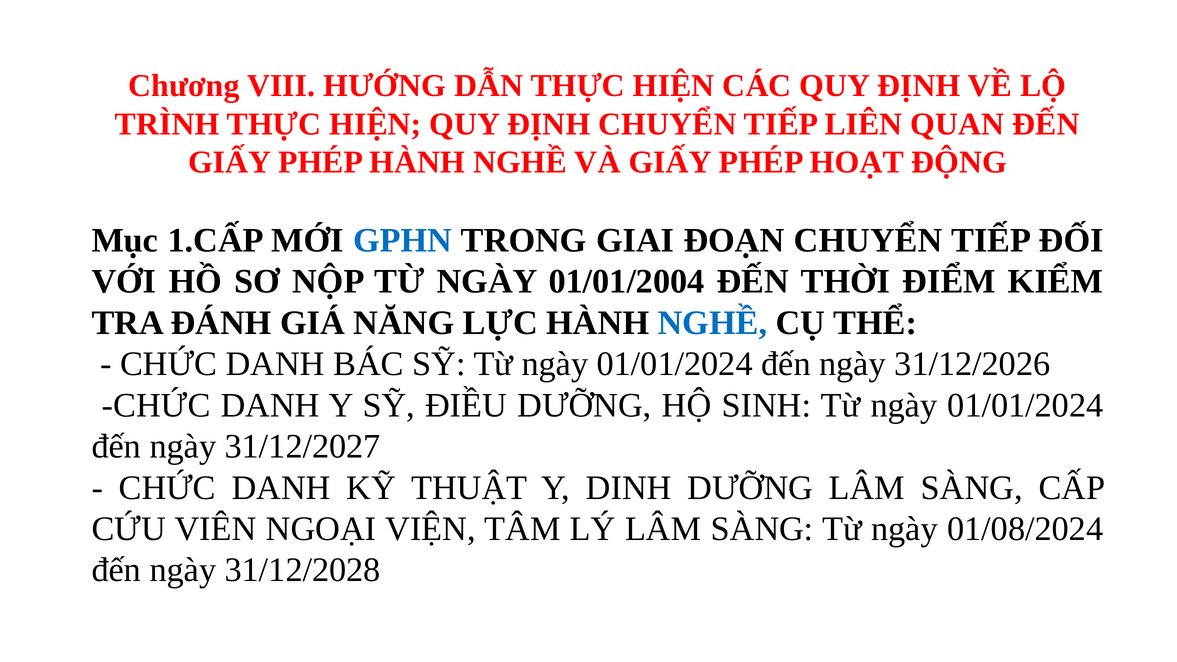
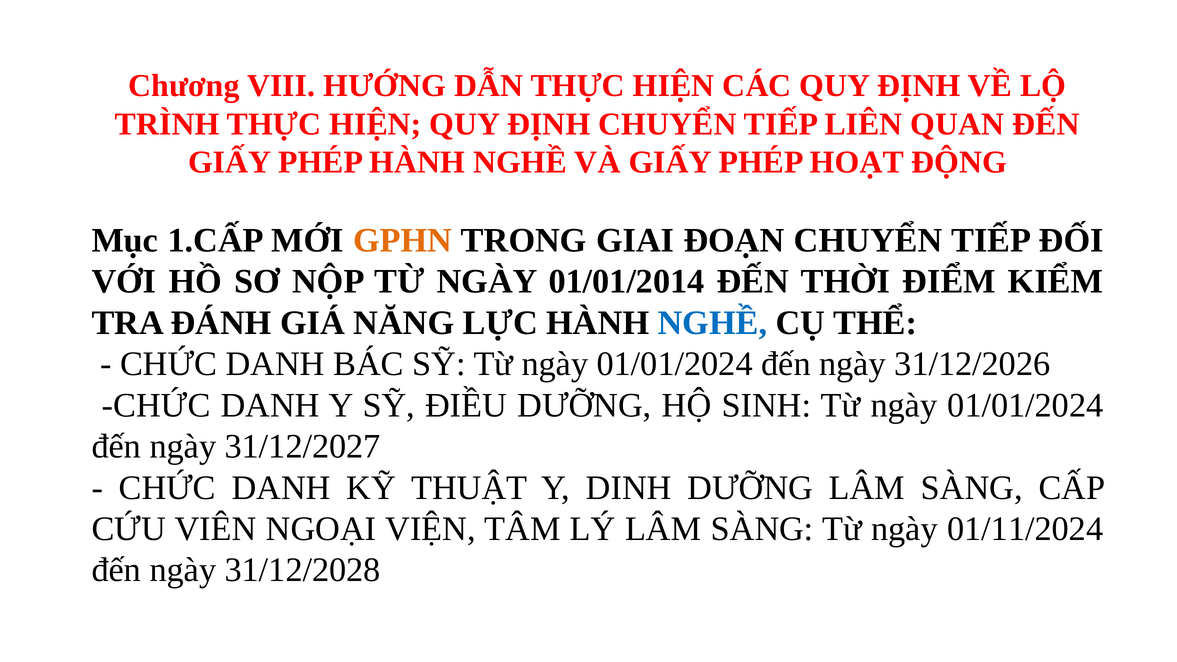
GPHN colour: blue -> orange
01/01/2004: 01/01/2004 -> 01/01/2014
01/08/2024: 01/08/2024 -> 01/11/2024
